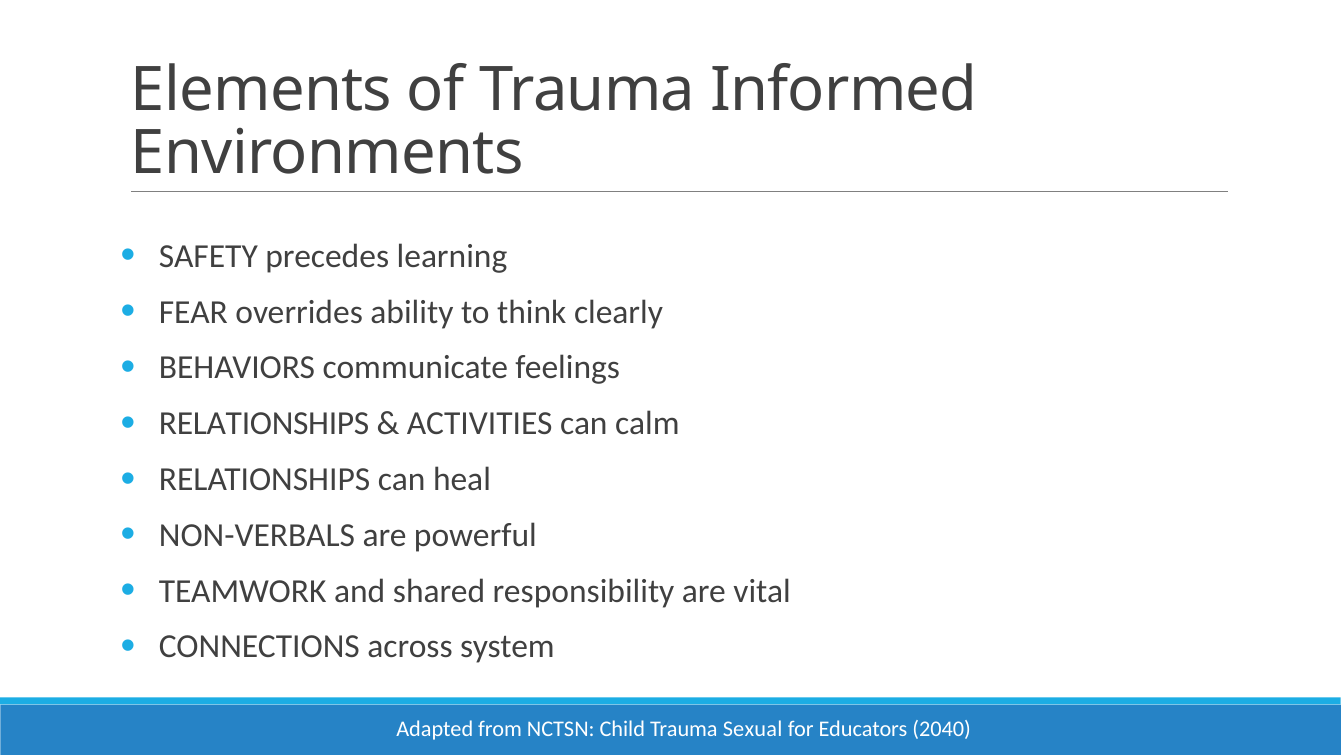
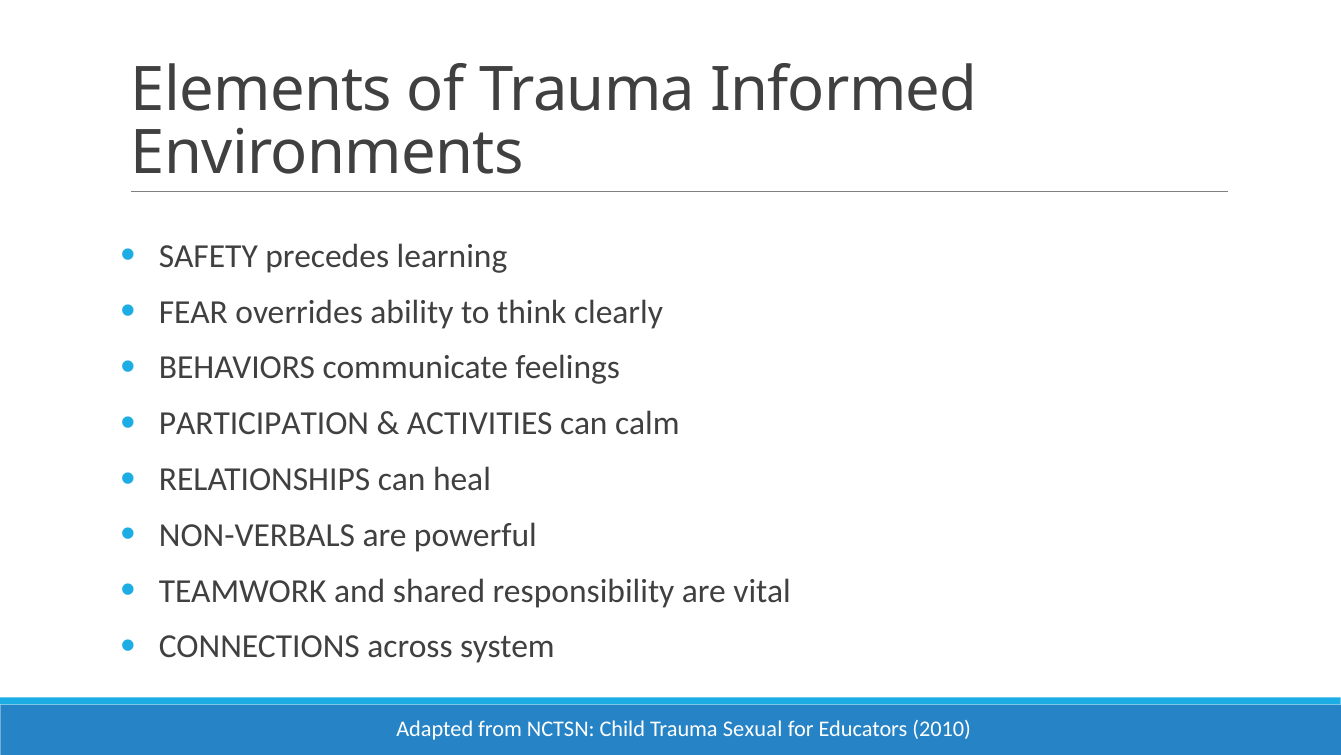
RELATIONSHIPS at (264, 423): RELATIONSHIPS -> PARTICIPATION
2040: 2040 -> 2010
